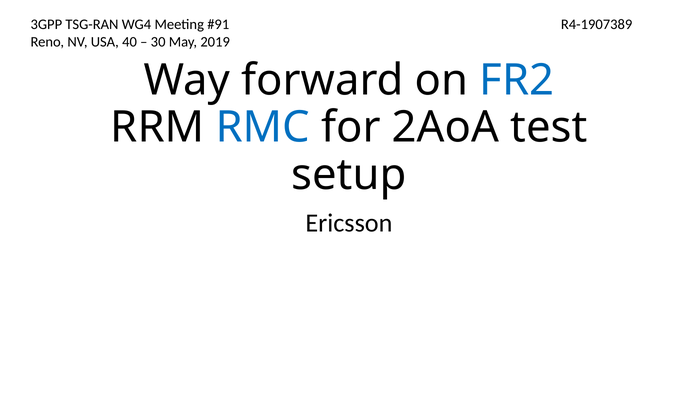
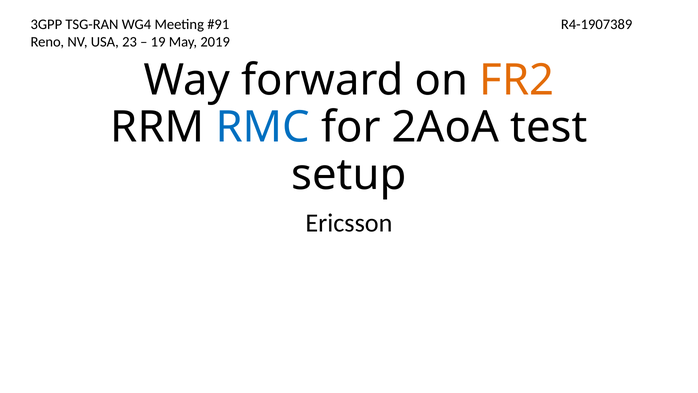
40: 40 -> 23
30: 30 -> 19
FR2 colour: blue -> orange
